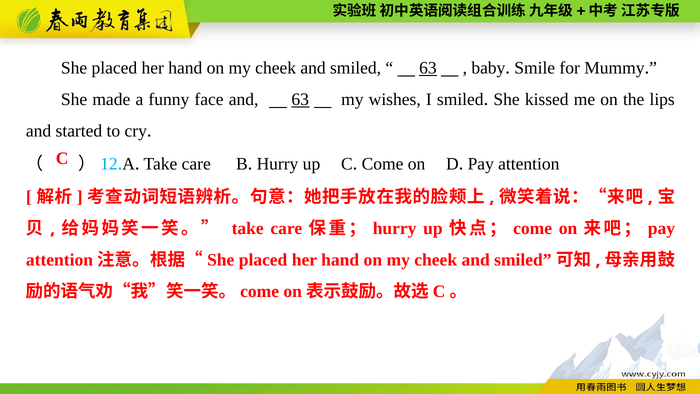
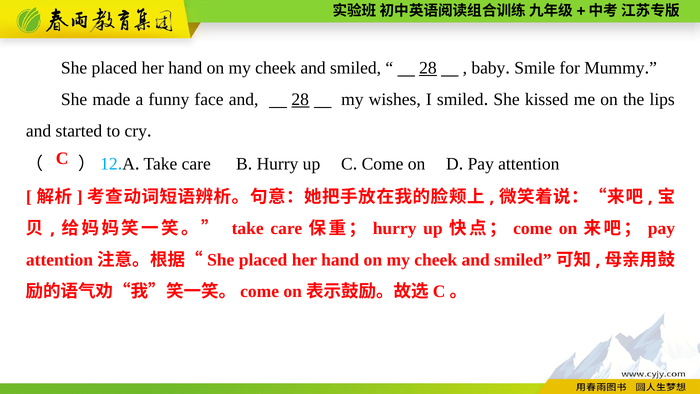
63 at (428, 68): 63 -> 28
and 63: 63 -> 28
